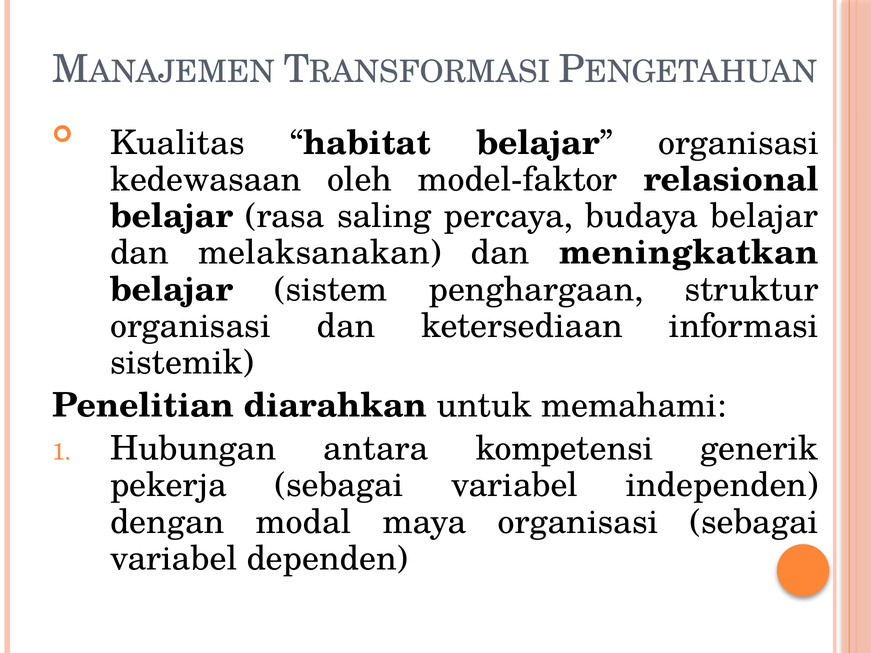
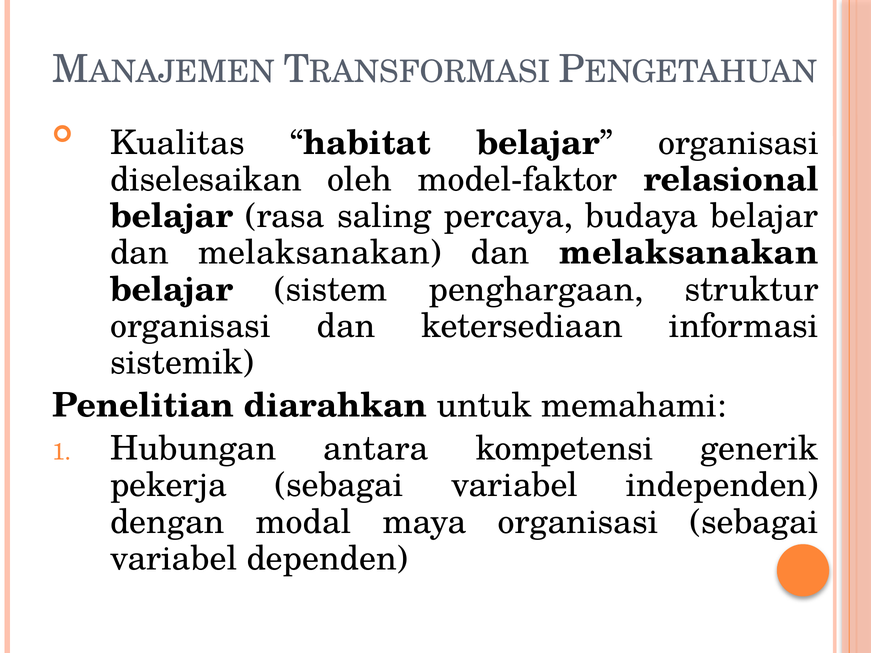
kedewasaan: kedewasaan -> diselesaikan
meningkatkan at (689, 253): meningkatkan -> melaksanakan
